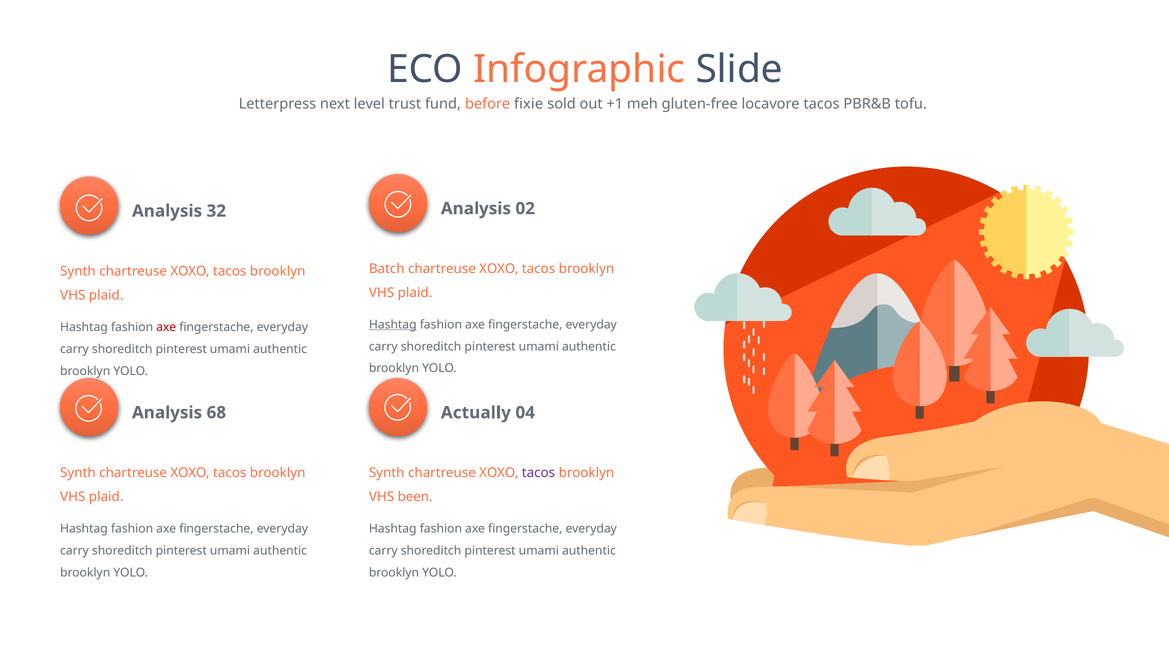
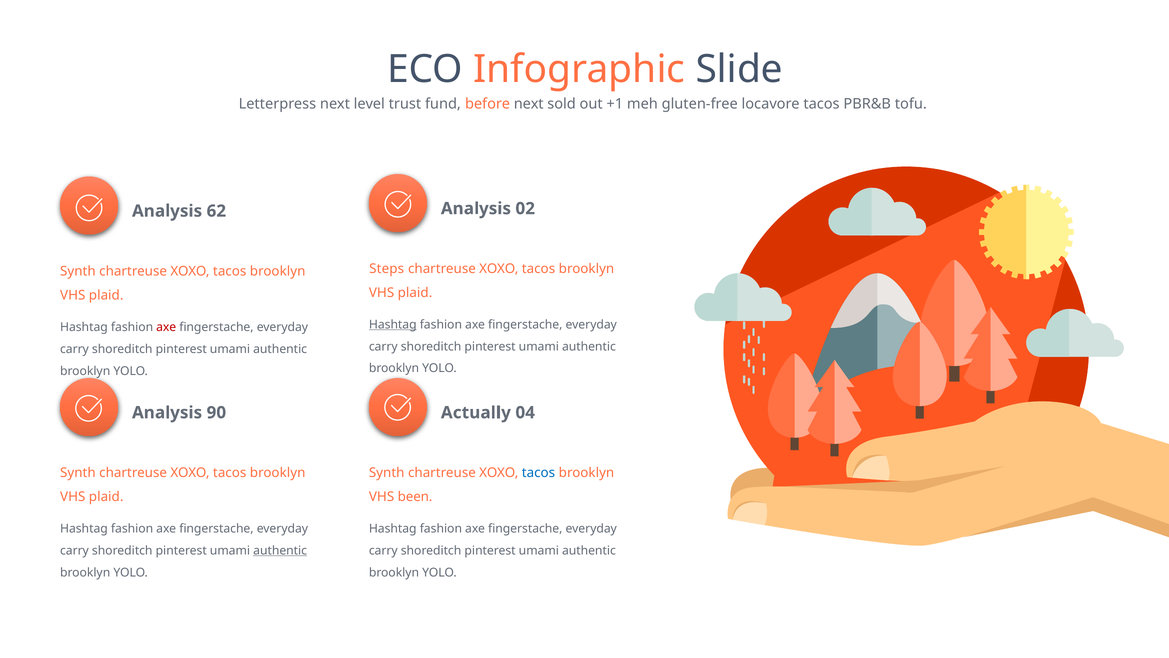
before fixie: fixie -> next
32: 32 -> 62
Batch: Batch -> Steps
68: 68 -> 90
tacos at (538, 472) colour: purple -> blue
authentic at (280, 550) underline: none -> present
